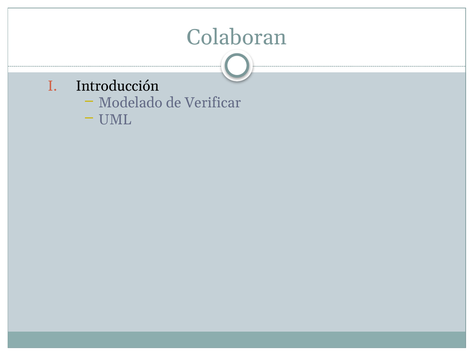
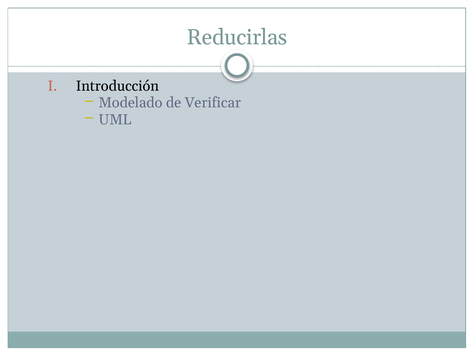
Colaboran: Colaboran -> Reducirlas
